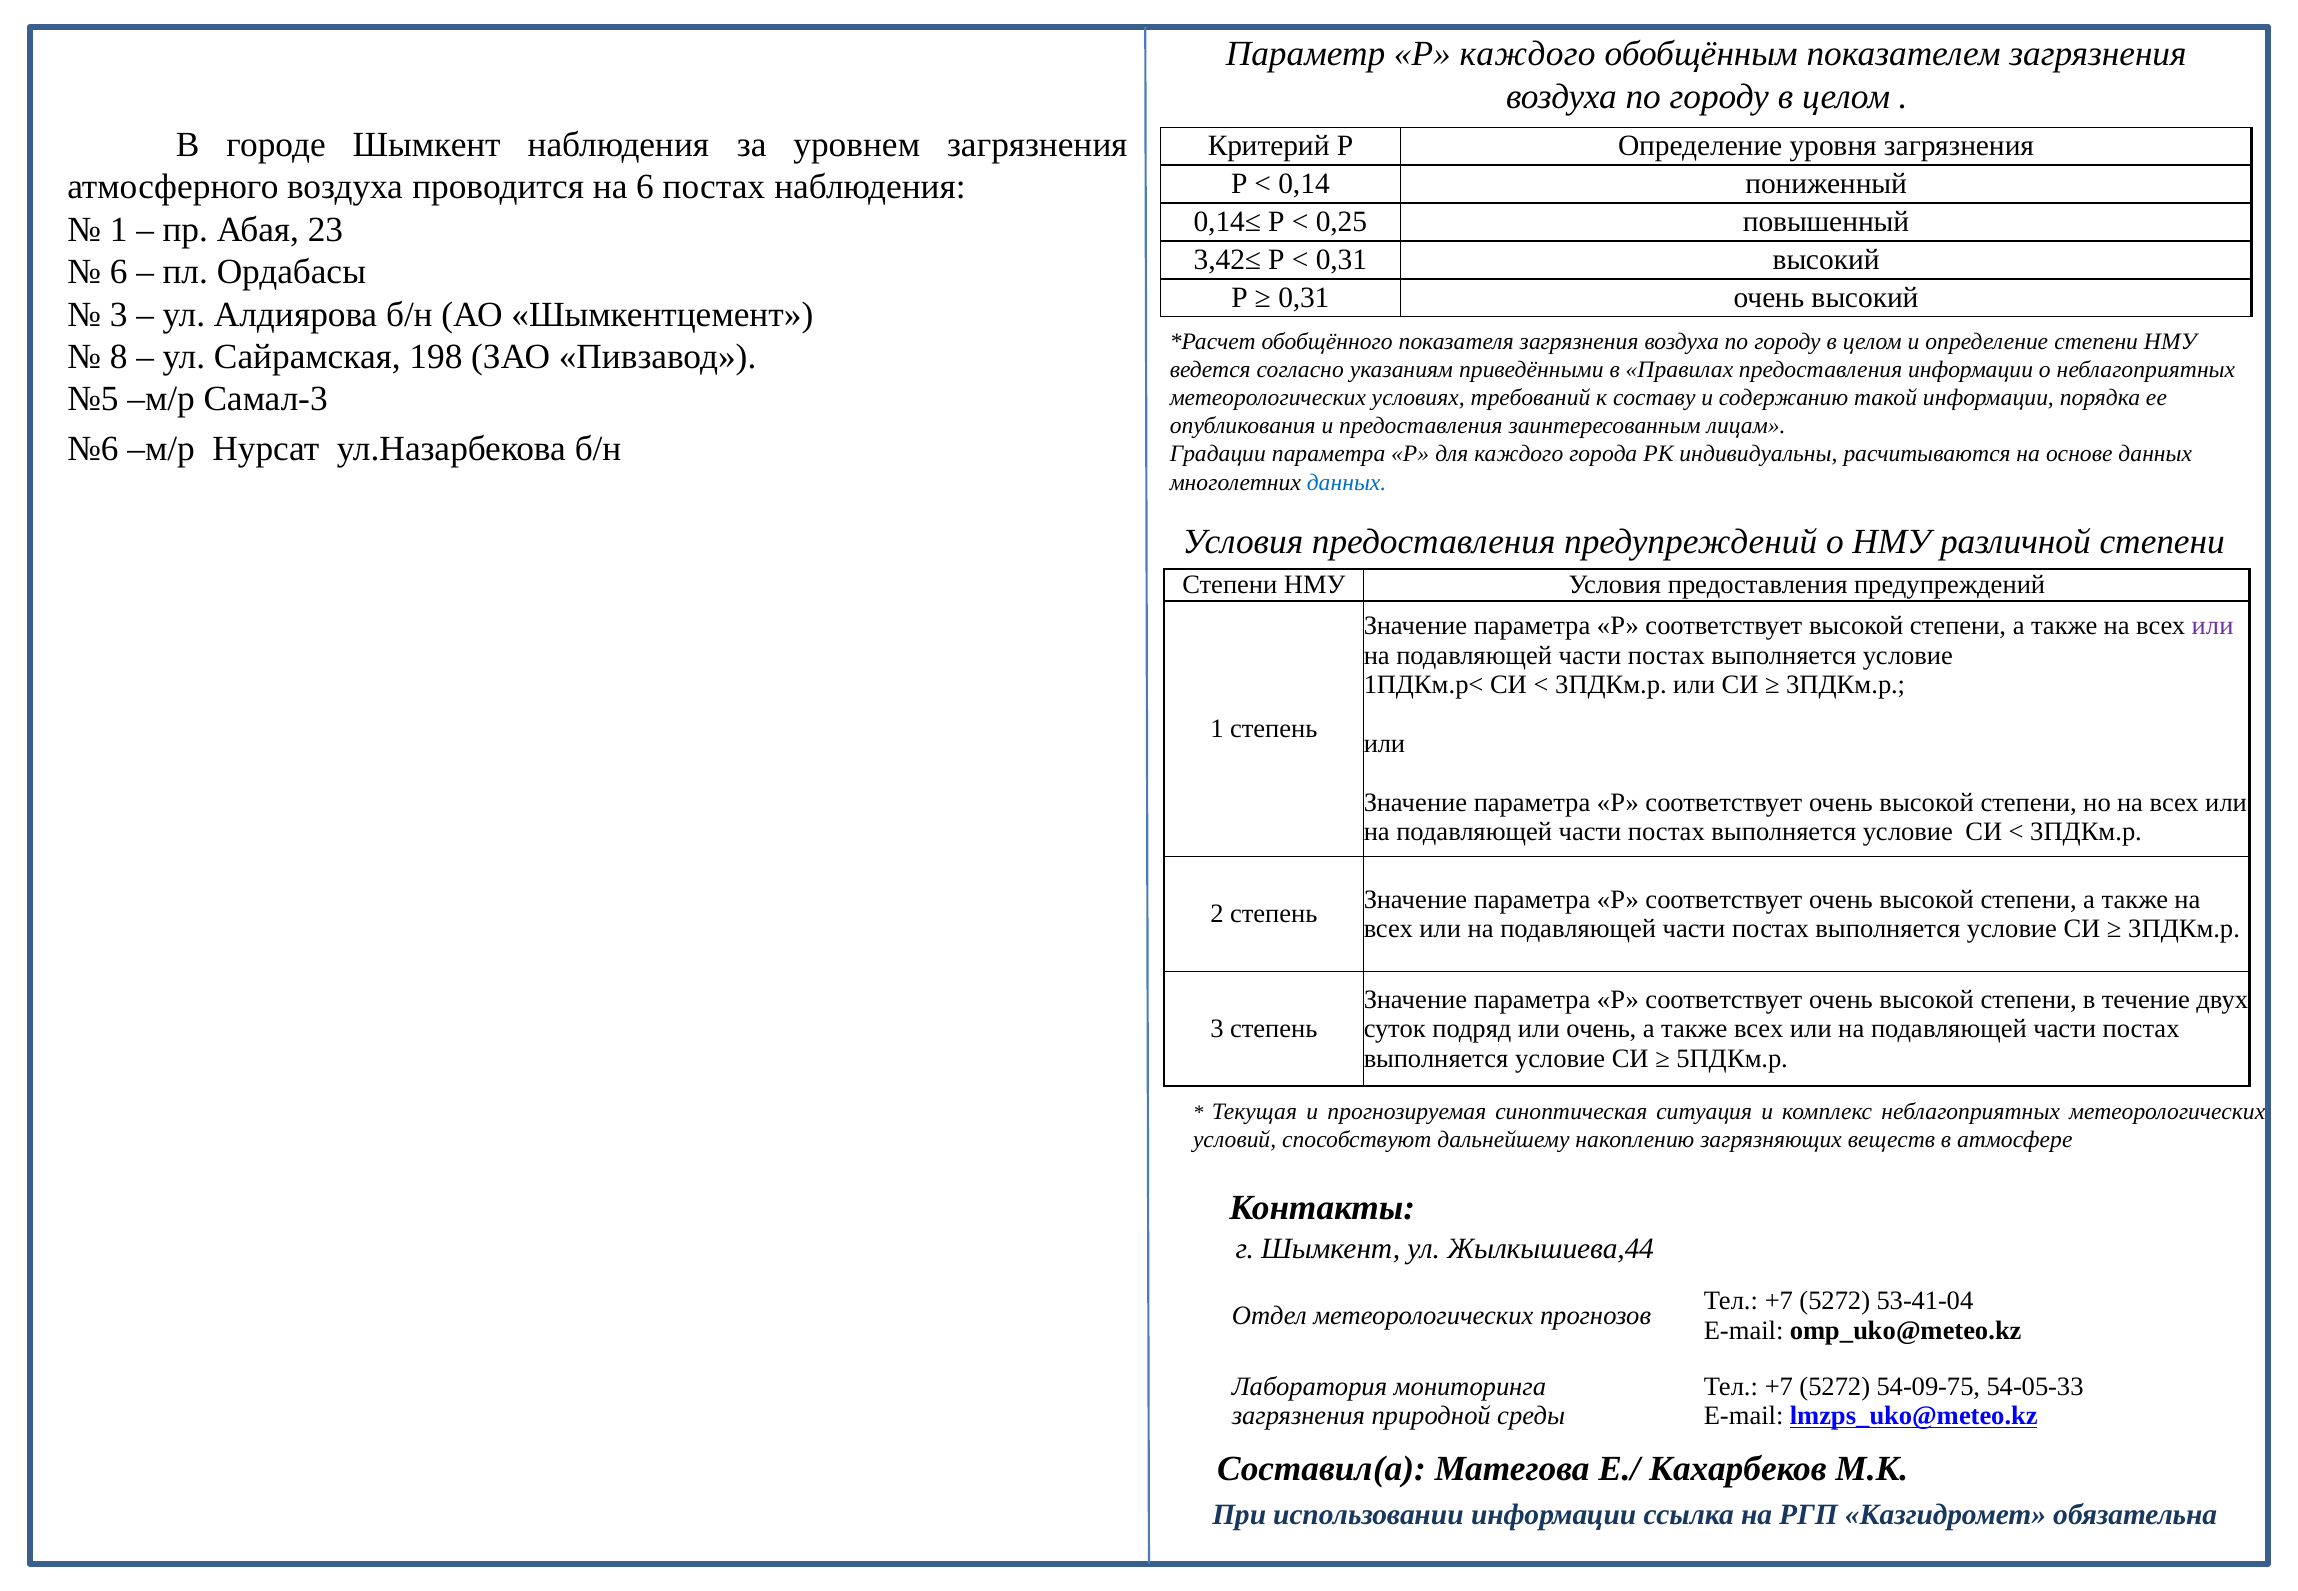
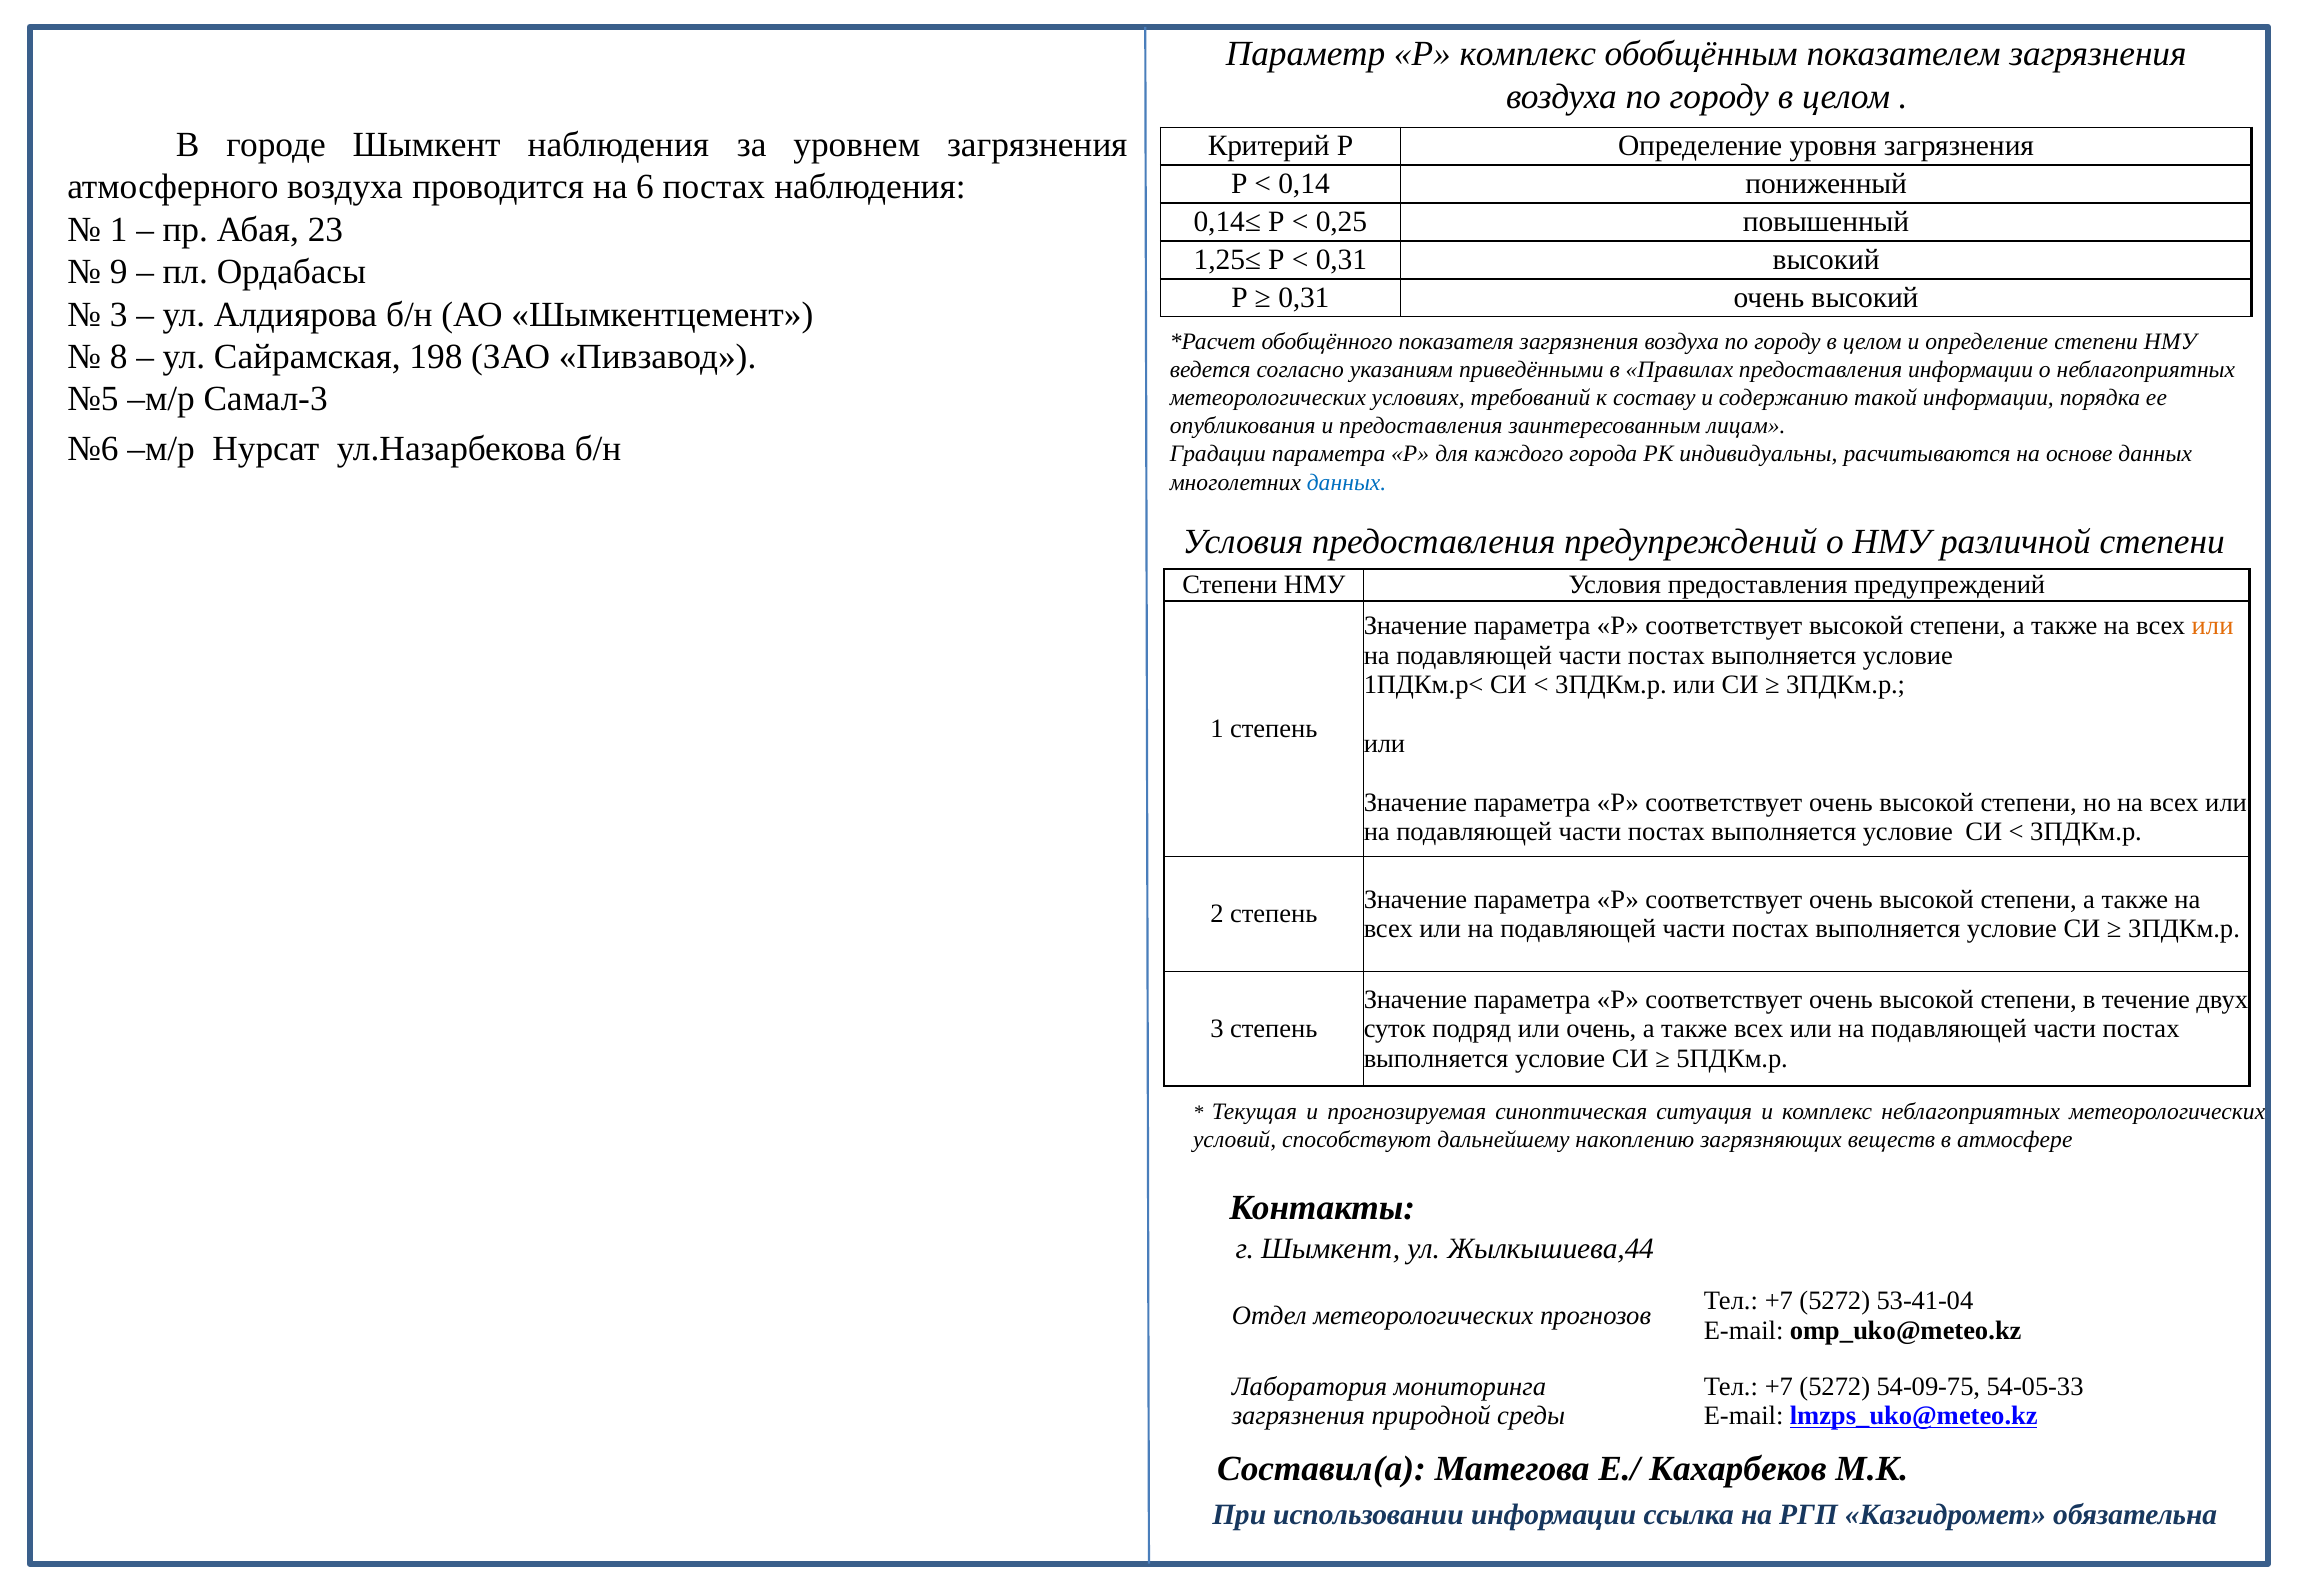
Р каждого: каждого -> комплекс
3,42≤: 3,42≤ -> 1,25≤
6 at (119, 272): 6 -> 9
или at (2213, 626) colour: purple -> orange
